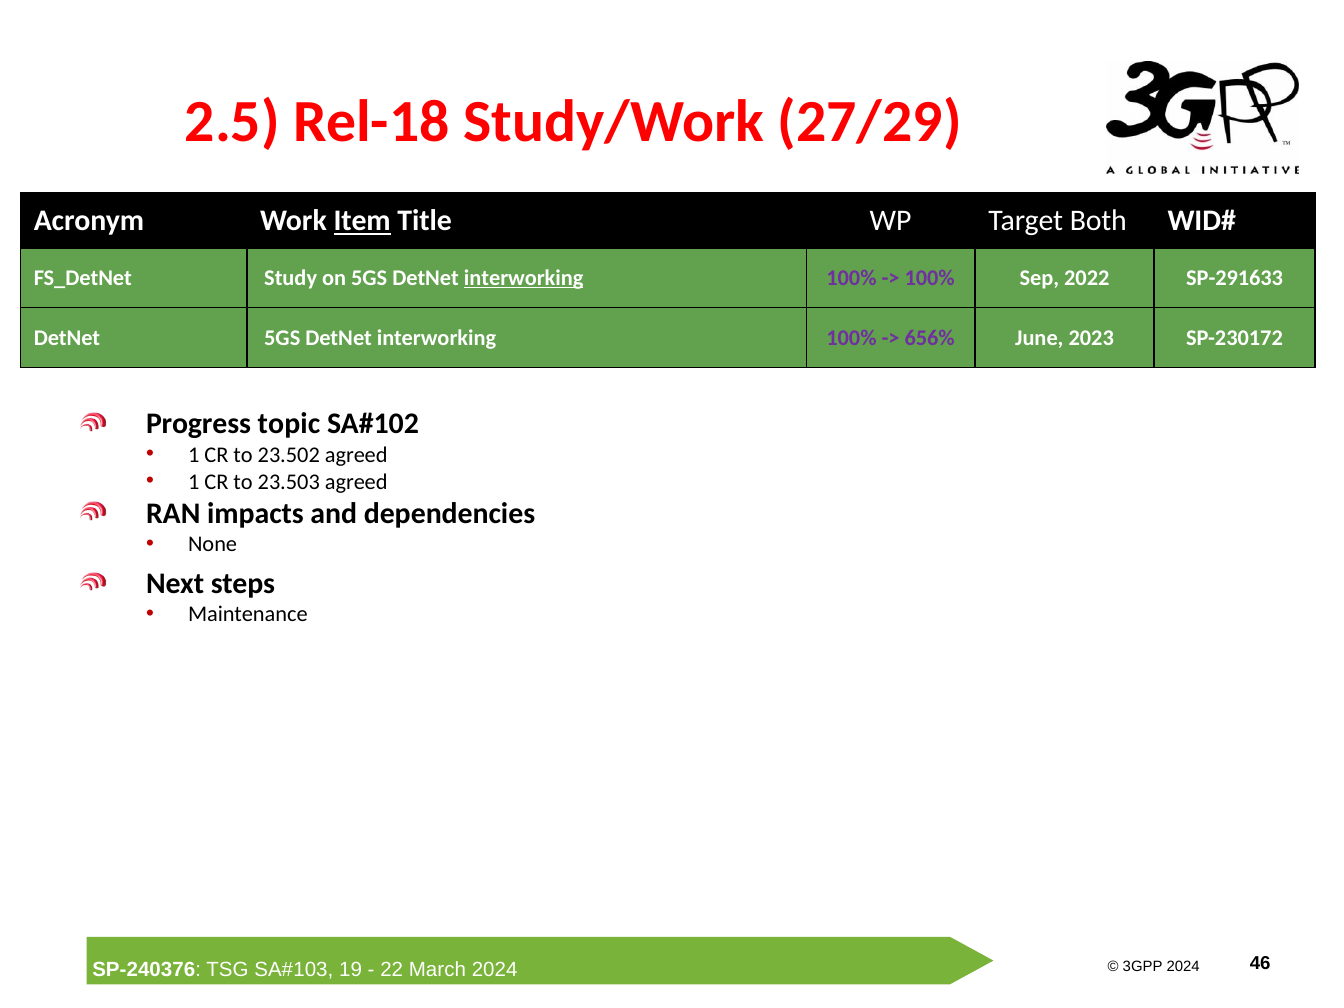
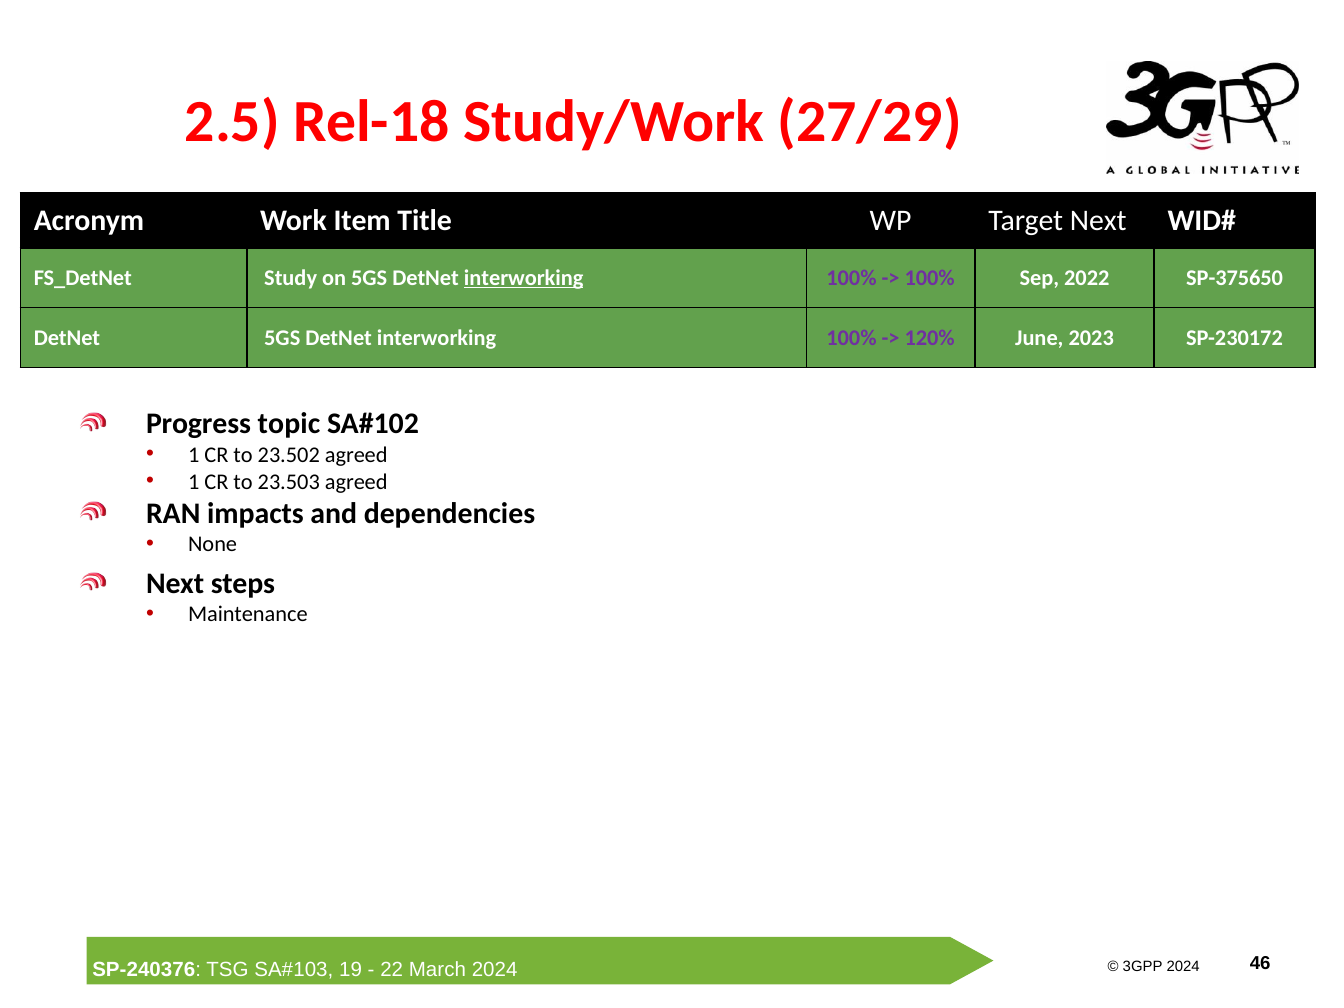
Item underline: present -> none
Target Both: Both -> Next
SP-291633: SP-291633 -> SP-375650
656%: 656% -> 120%
